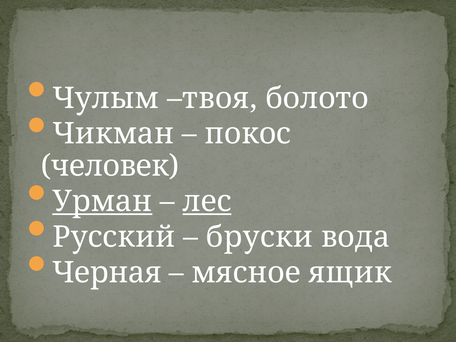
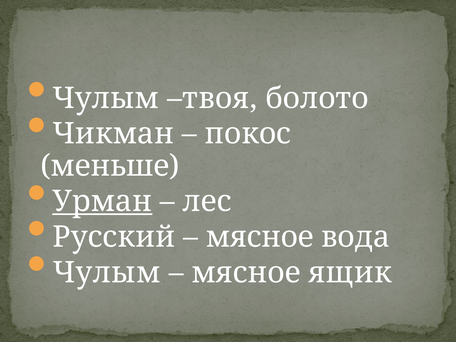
человек: человек -> меньше
лес underline: present -> none
бруски at (259, 237): бруски -> мясное
Черная at (107, 273): Черная -> Чулым
